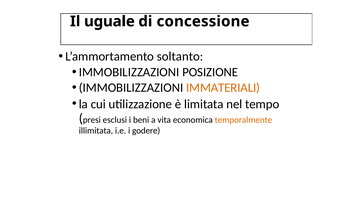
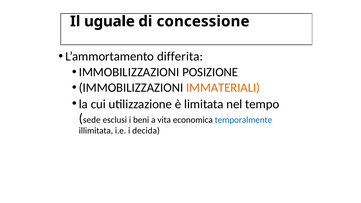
soltanto: soltanto -> differita
presi: presi -> sede
temporalmente colour: orange -> blue
godere: godere -> decida
